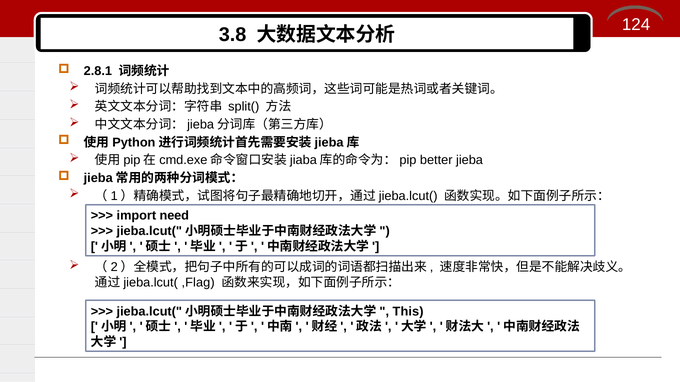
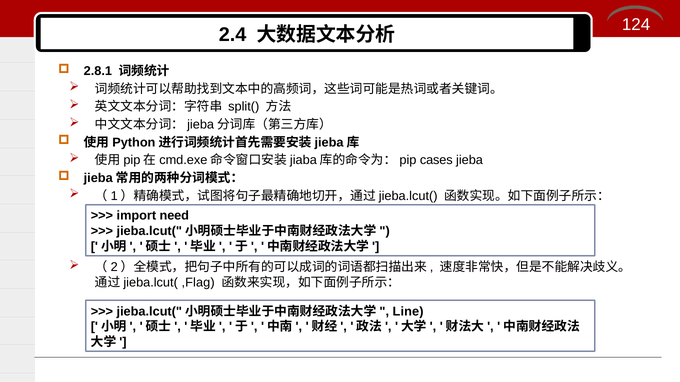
3.8: 3.8 -> 2.4
better: better -> cases
This: This -> Line
